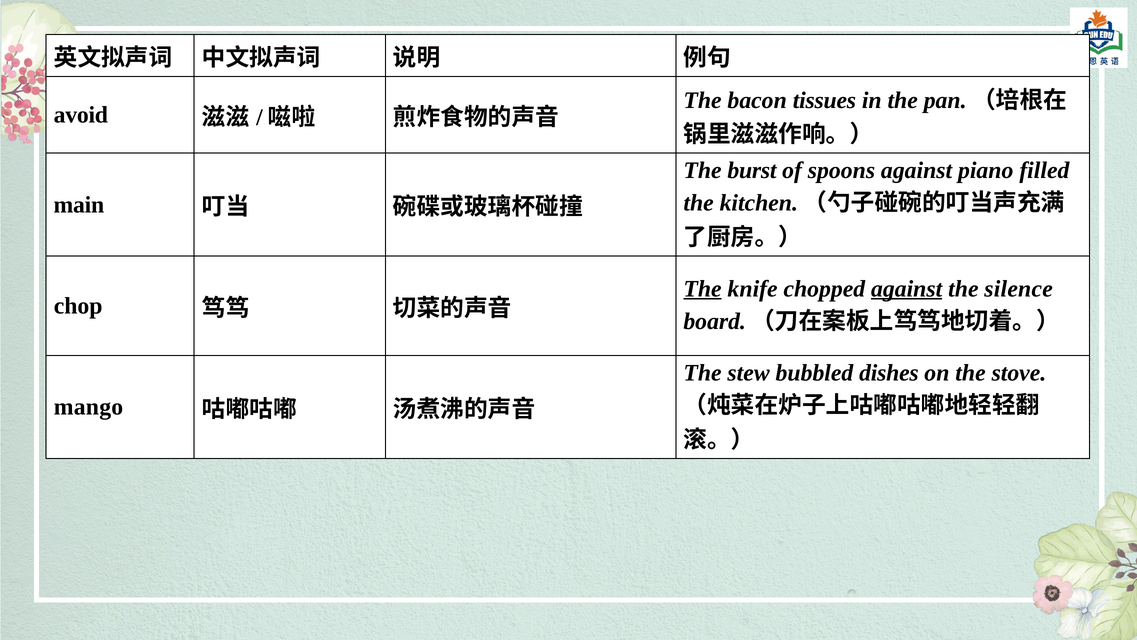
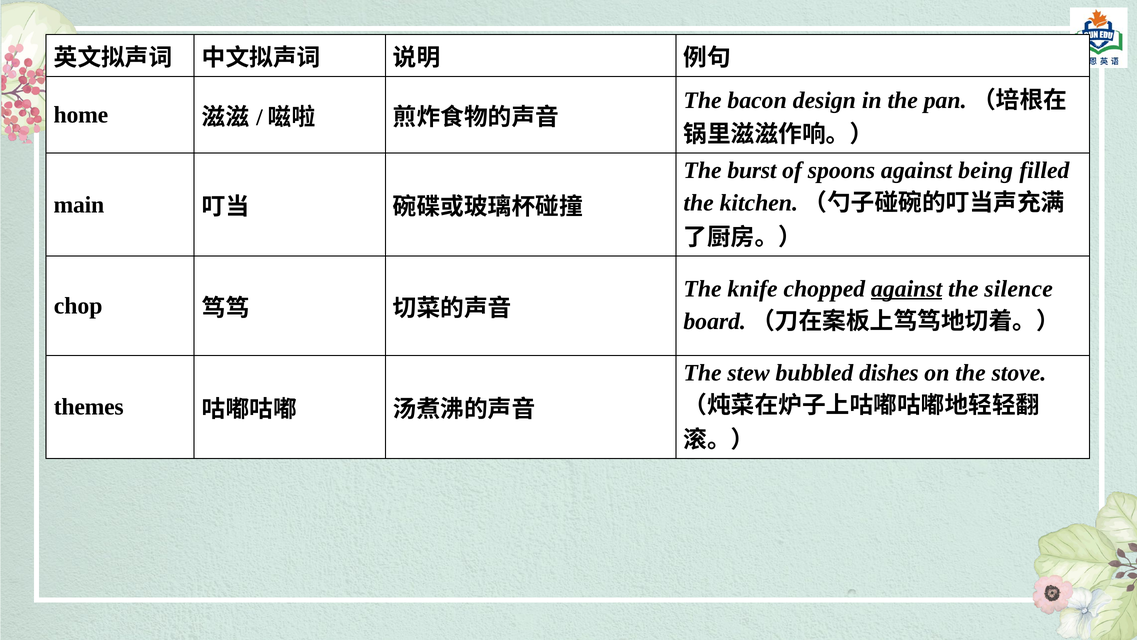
tissues: tissues -> design
avoid: avoid -> home
piano: piano -> being
The at (703, 289) underline: present -> none
mango: mango -> themes
